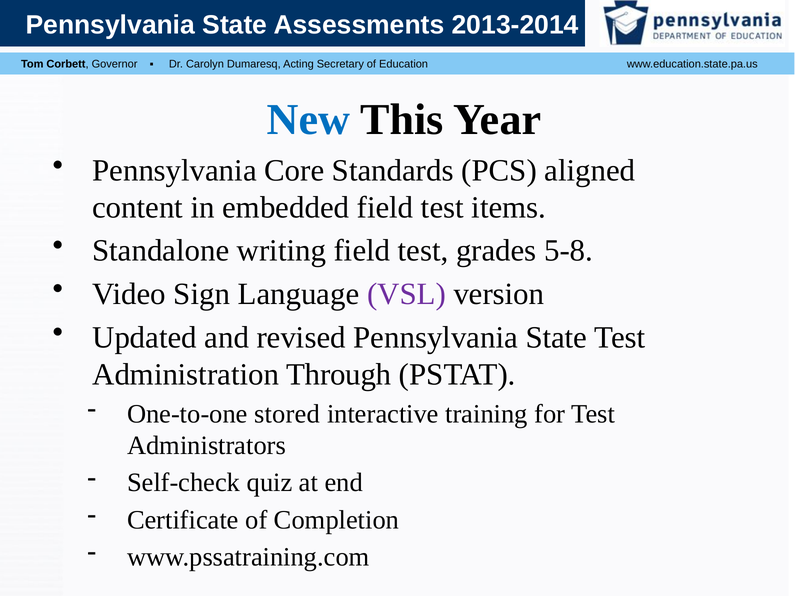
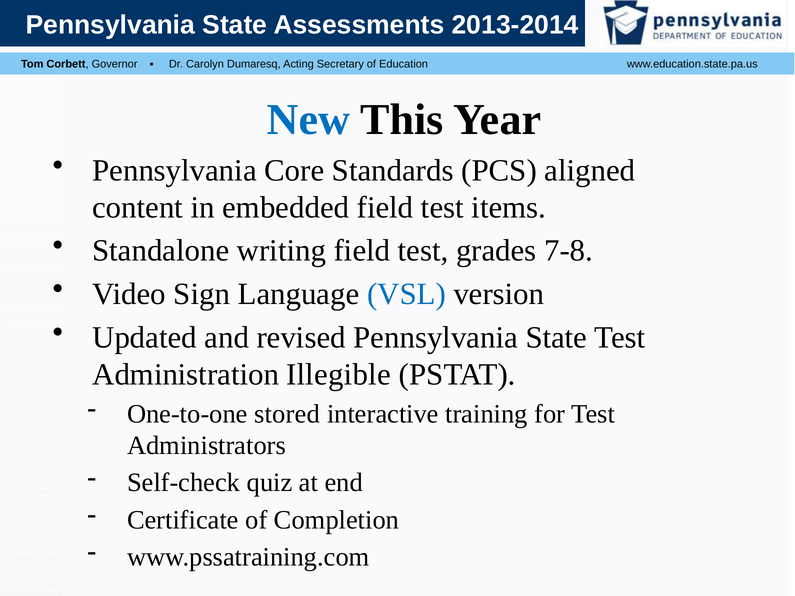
5-8: 5-8 -> 7-8
VSL colour: purple -> blue
Through: Through -> Illegible
